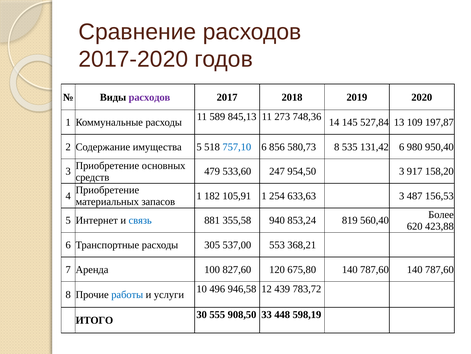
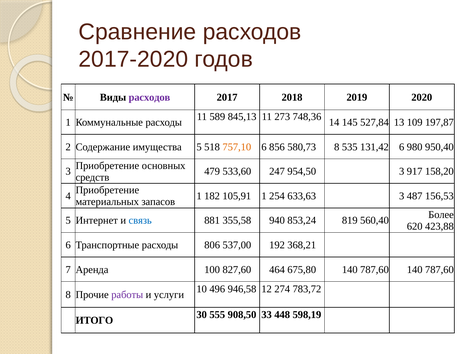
757,10 colour: blue -> orange
305: 305 -> 806
553: 553 -> 192
120: 120 -> 464
439: 439 -> 274
работы colour: blue -> purple
